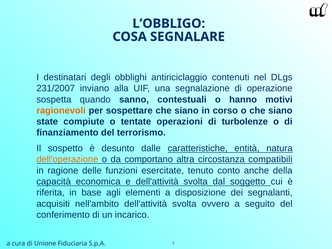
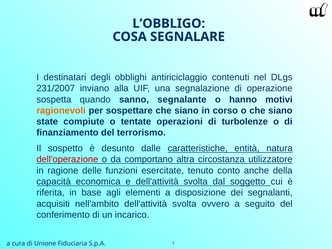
contestuali: contestuali -> segnalante
dell'operazione colour: orange -> red
compatibili: compatibili -> utilizzatore
